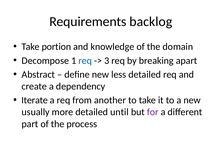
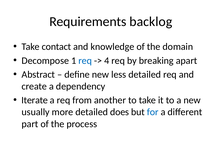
portion: portion -> contact
3: 3 -> 4
until: until -> does
for colour: purple -> blue
